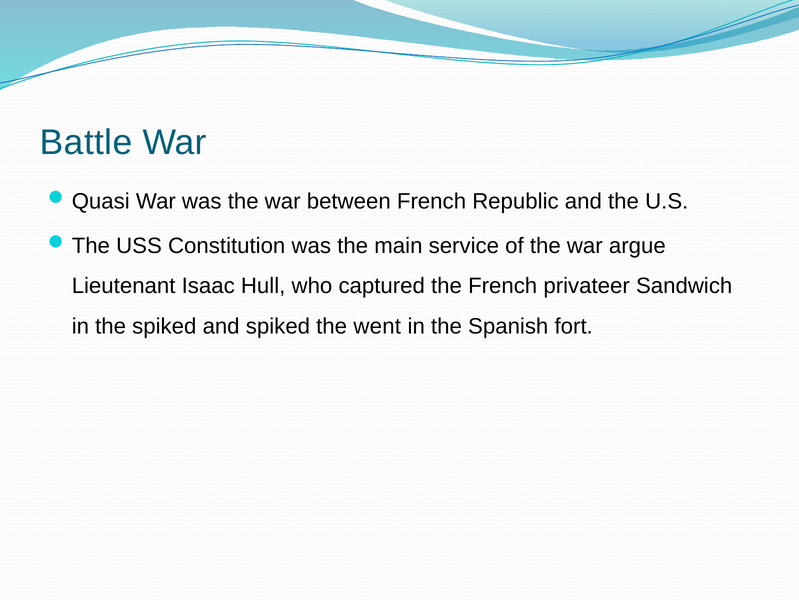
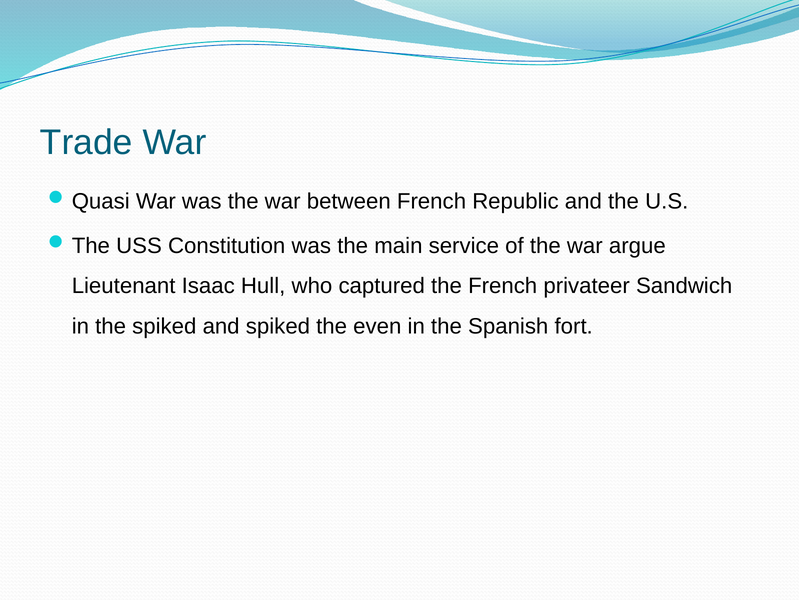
Battle: Battle -> Trade
went: went -> even
